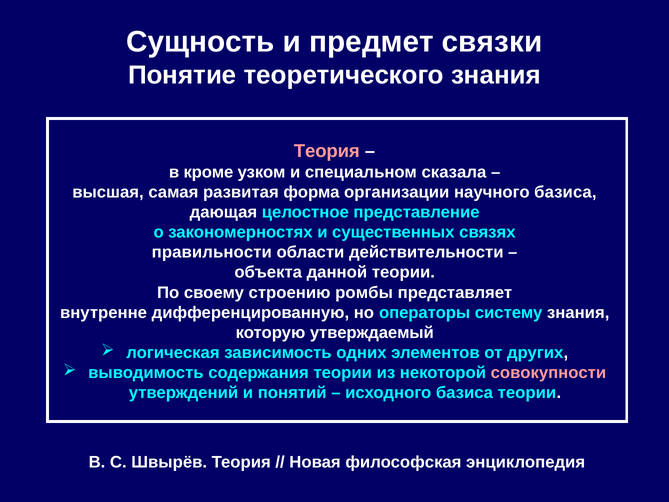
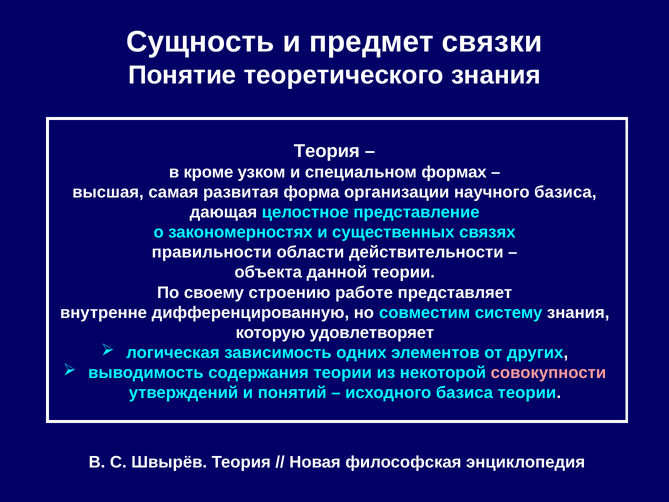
Теория at (327, 151) colour: pink -> white
сказала: сказала -> формах
ромбы: ромбы -> работе
операторы: операторы -> совместим
утверждаемый: утверждаемый -> удовлетворяет
